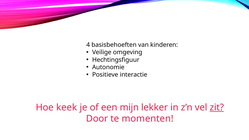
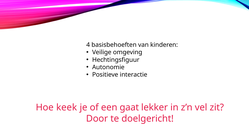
mijn: mijn -> gaat
zit underline: present -> none
momenten: momenten -> doelgericht
